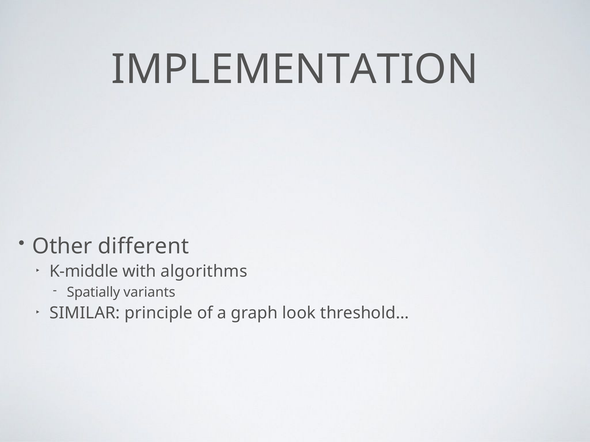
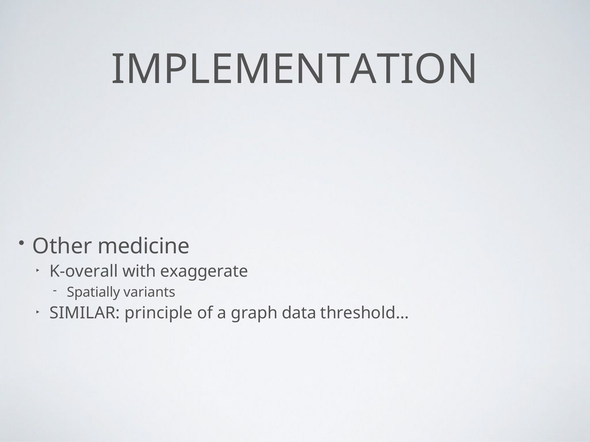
different: different -> medicine
K-middle: K-middle -> K-overall
algorithms: algorithms -> exaggerate
look: look -> data
